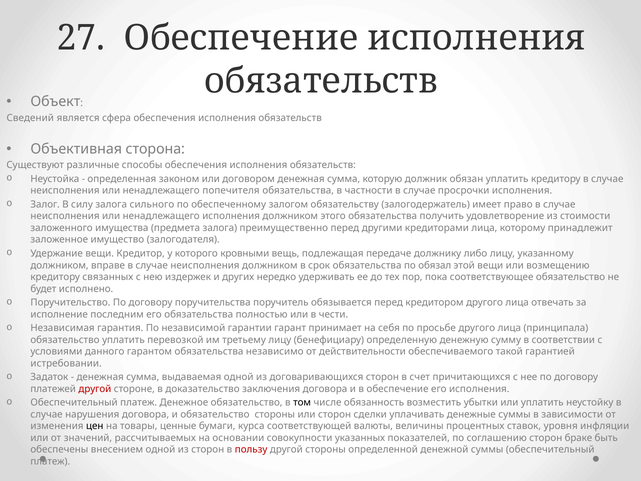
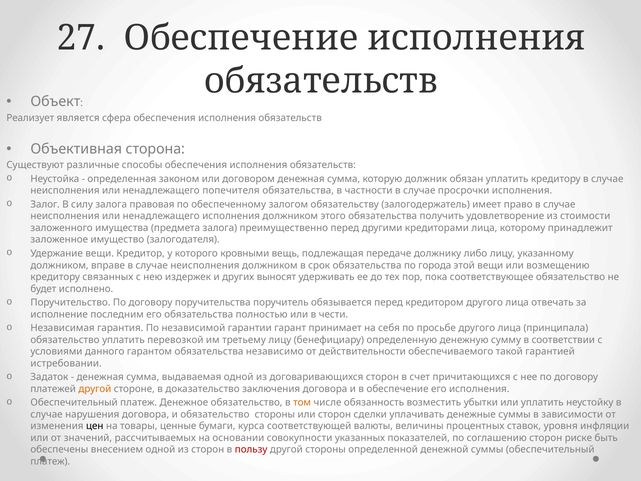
Сведений: Сведений -> Реализует
сильного: сильного -> правовая
обязал: обязал -> города
нередко: нередко -> выносят
другой at (95, 389) colour: red -> orange
том colour: black -> orange
браке: браке -> риске
